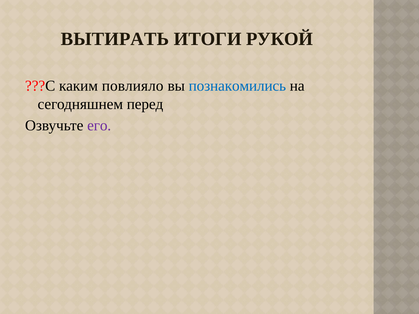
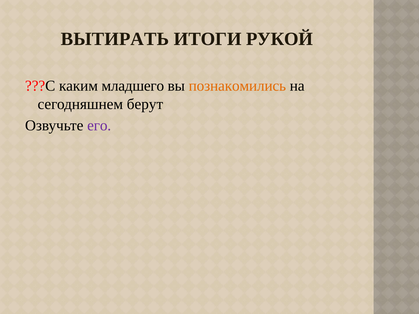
повлияло: повлияло -> младшего
познакомились colour: blue -> orange
перед: перед -> берут
